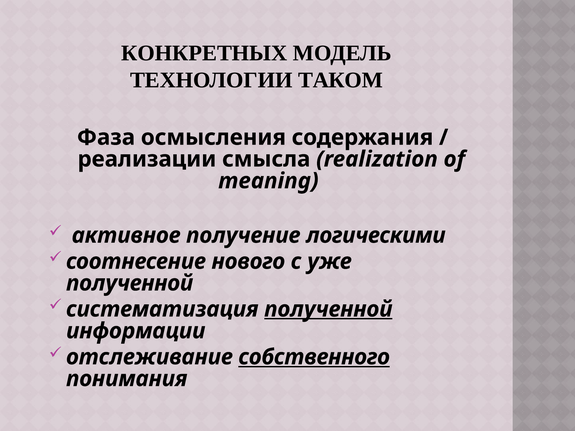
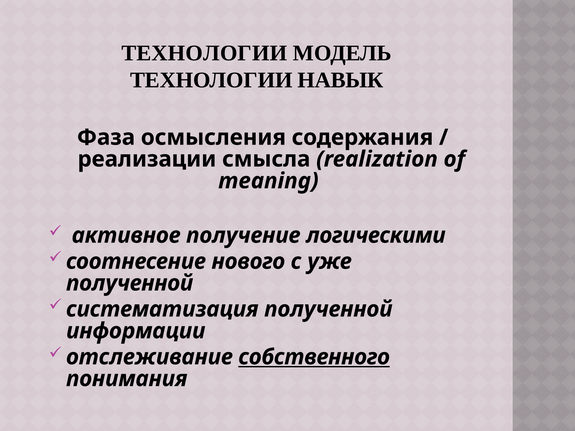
КОНКРЕТНЫХ at (204, 53): КОНКРЕТНЫХ -> ТЕХНОЛОГИИ
ТАКОМ: ТАКОМ -> НАВЫК
полученной at (328, 309) underline: present -> none
